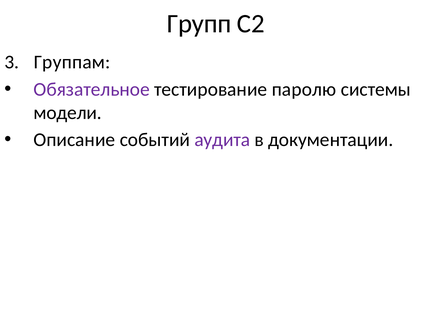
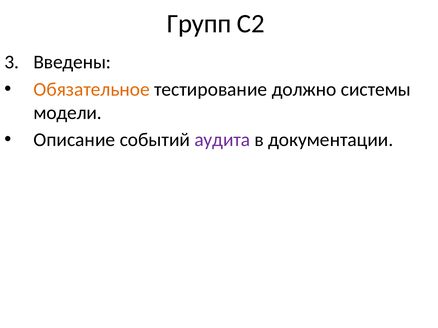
Группам: Группам -> Введены
Обязательное colour: purple -> orange
паролю: паролю -> должно
